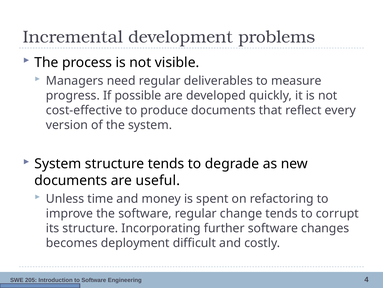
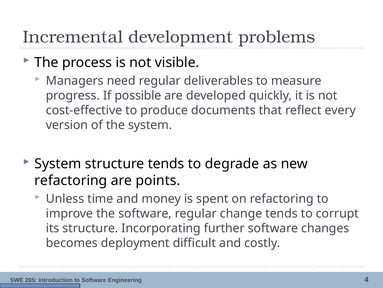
documents at (71, 180): documents -> refactoring
useful: useful -> points
